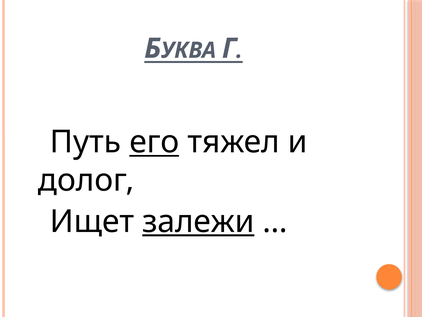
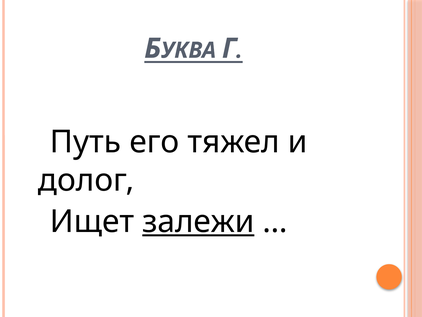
его underline: present -> none
